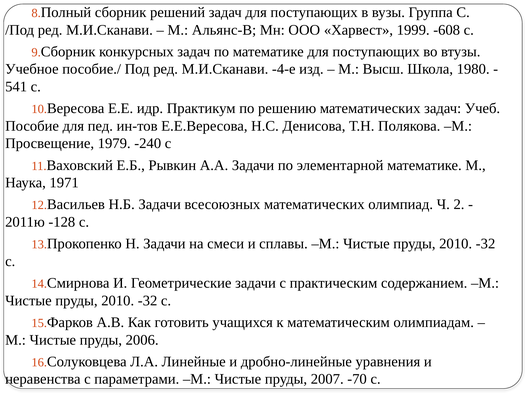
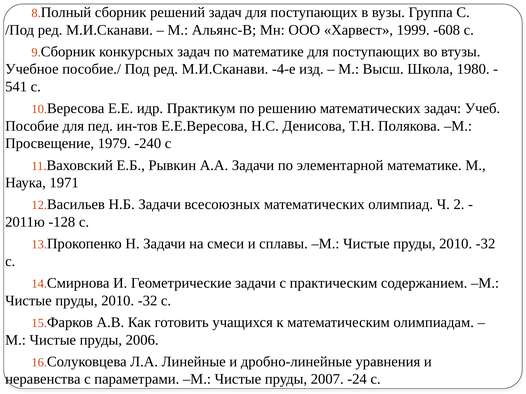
-70: -70 -> -24
